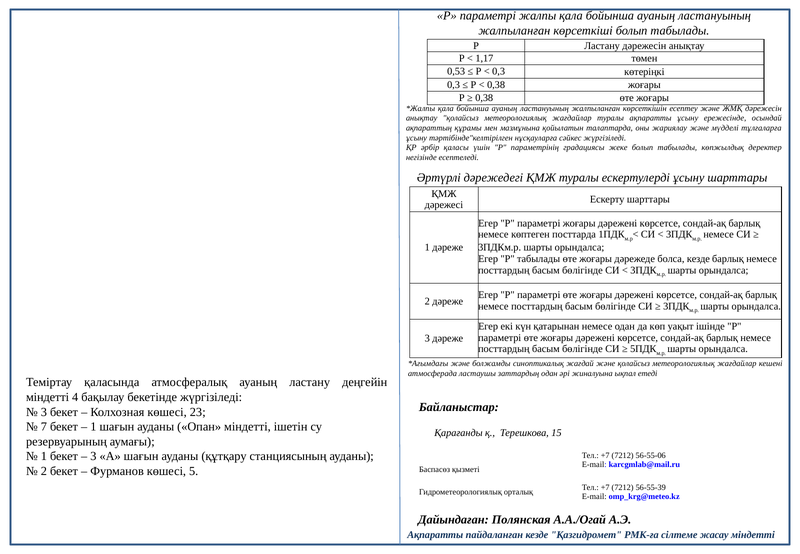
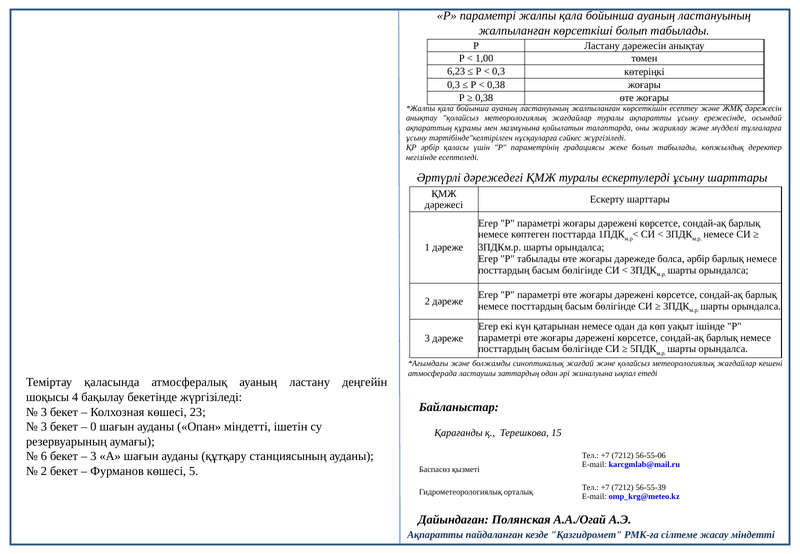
1,17: 1,17 -> 1,00
0,53: 0,53 -> 6,23
болса кезде: кезде -> әрбір
міндетті at (48, 397): міндетті -> шоқысы
7 at (44, 427): 7 -> 3
1 at (93, 427): 1 -> 0
1 at (44, 456): 1 -> 6
